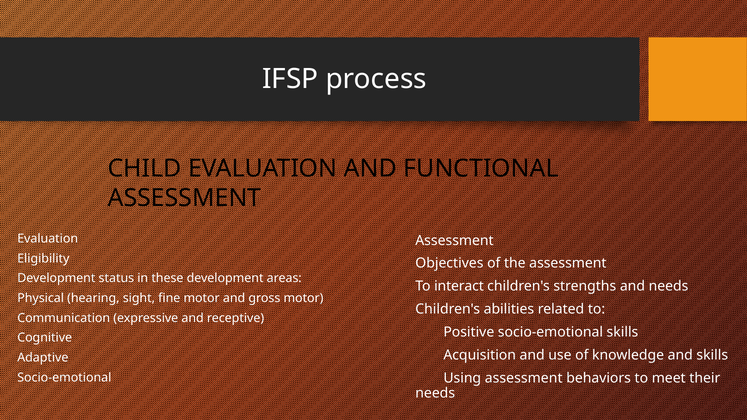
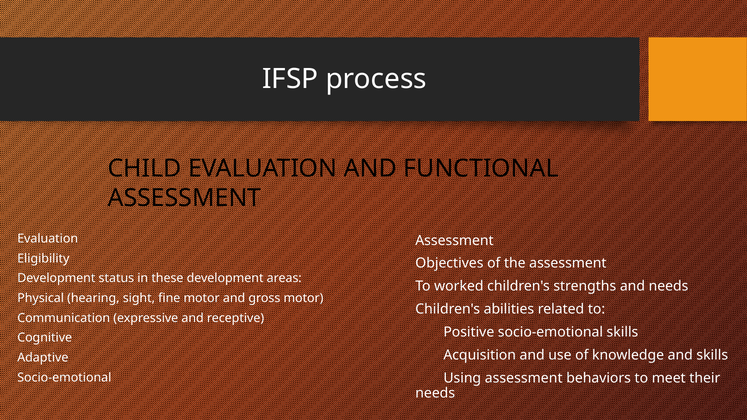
interact: interact -> worked
